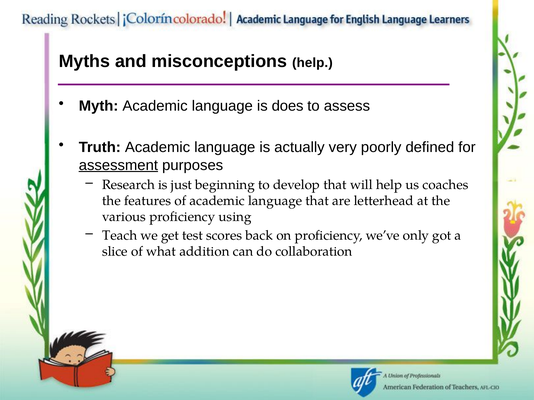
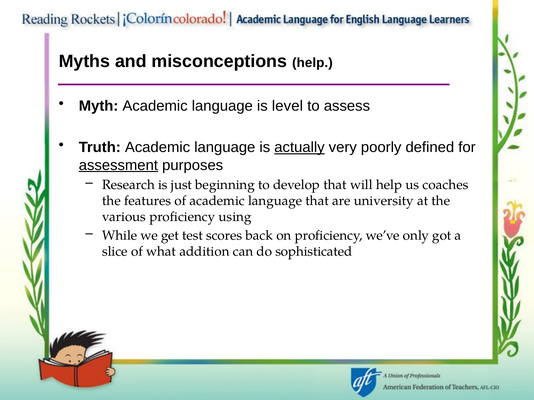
does: does -> level
actually underline: none -> present
letterhead: letterhead -> university
Teach: Teach -> While
collaboration: collaboration -> sophisticated
